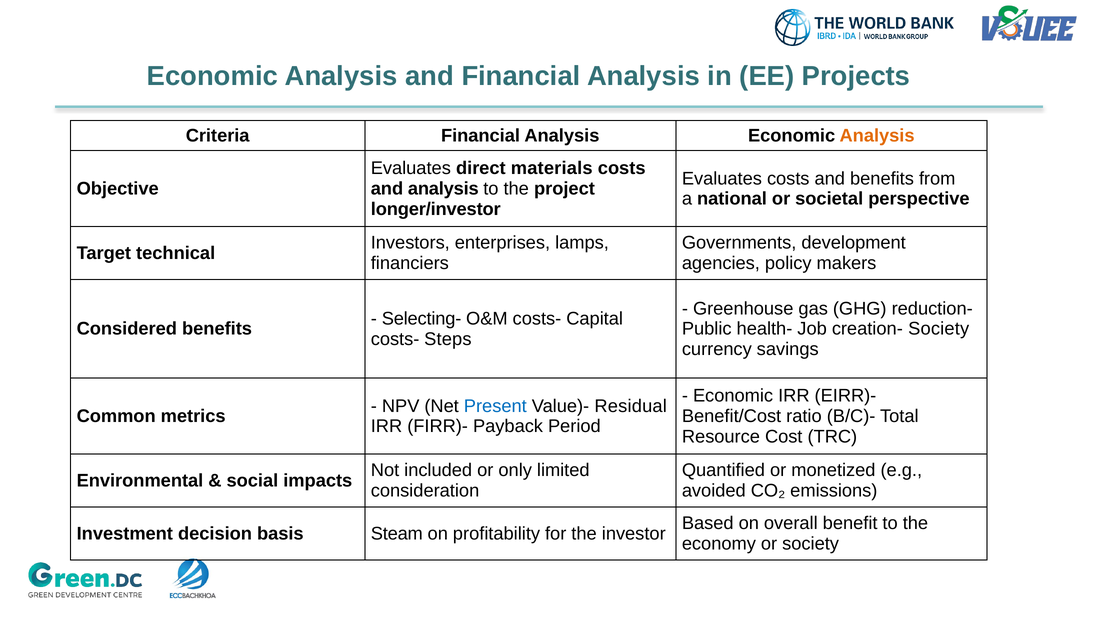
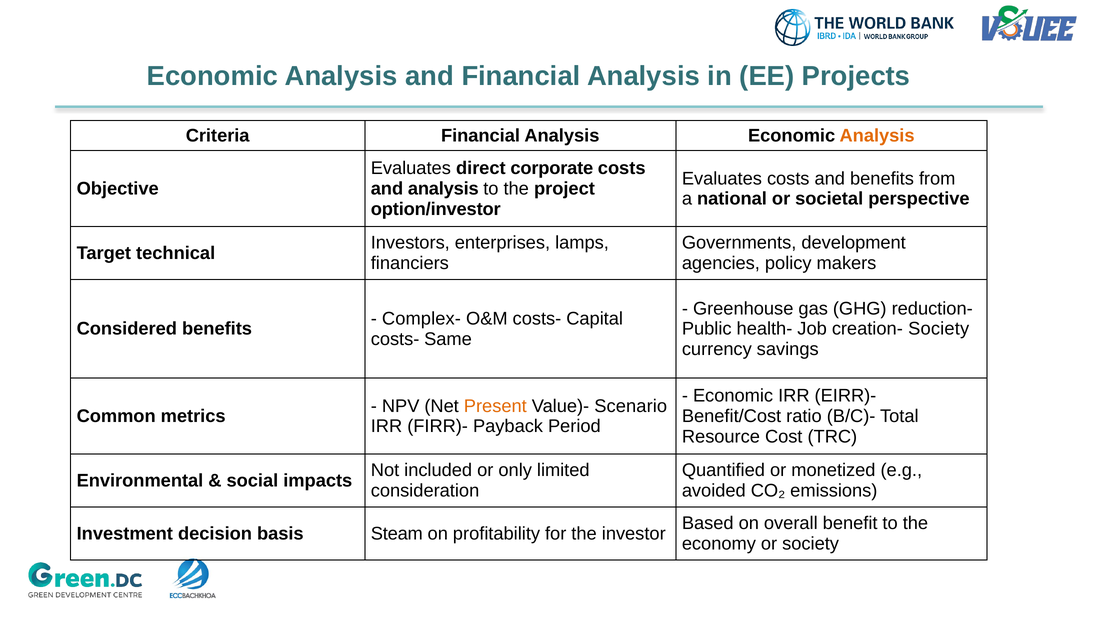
materials: materials -> corporate
longer/investor: longer/investor -> option/investor
Selecting-: Selecting- -> Complex-
Steps: Steps -> Same
Present colour: blue -> orange
Residual: Residual -> Scenario
